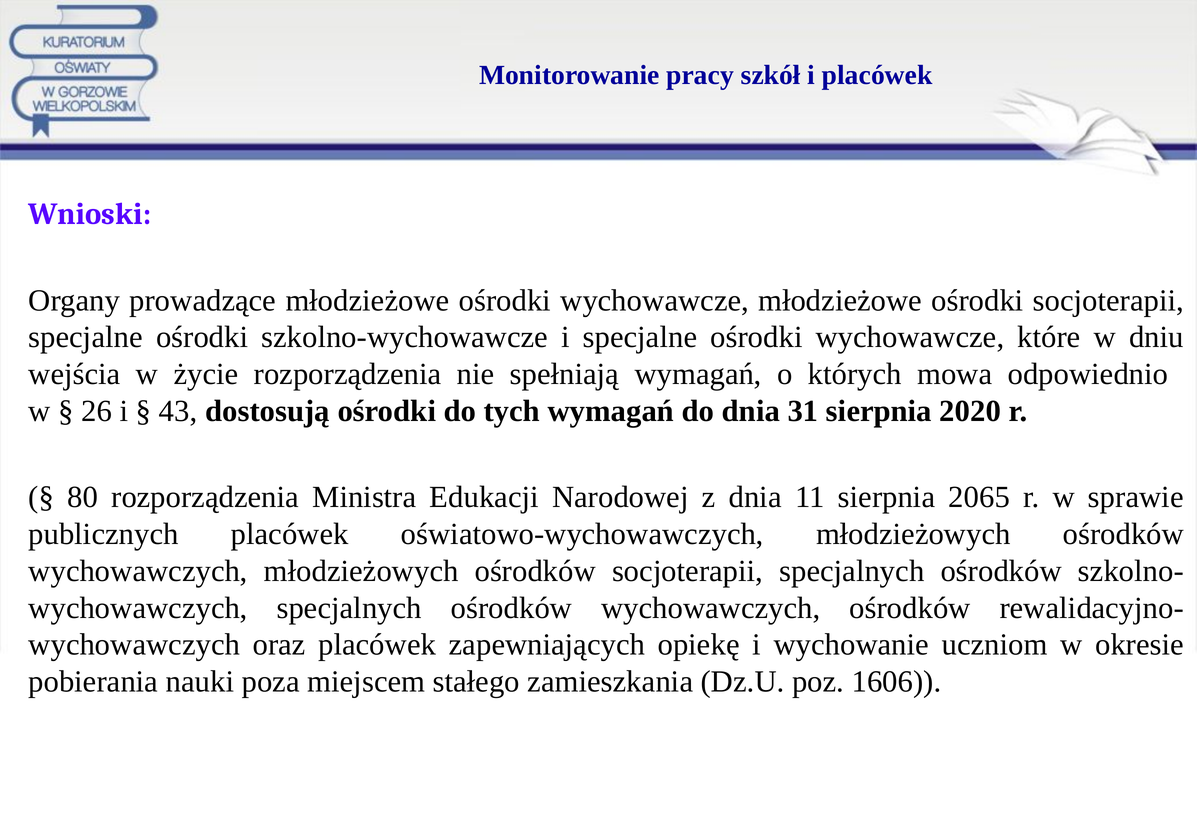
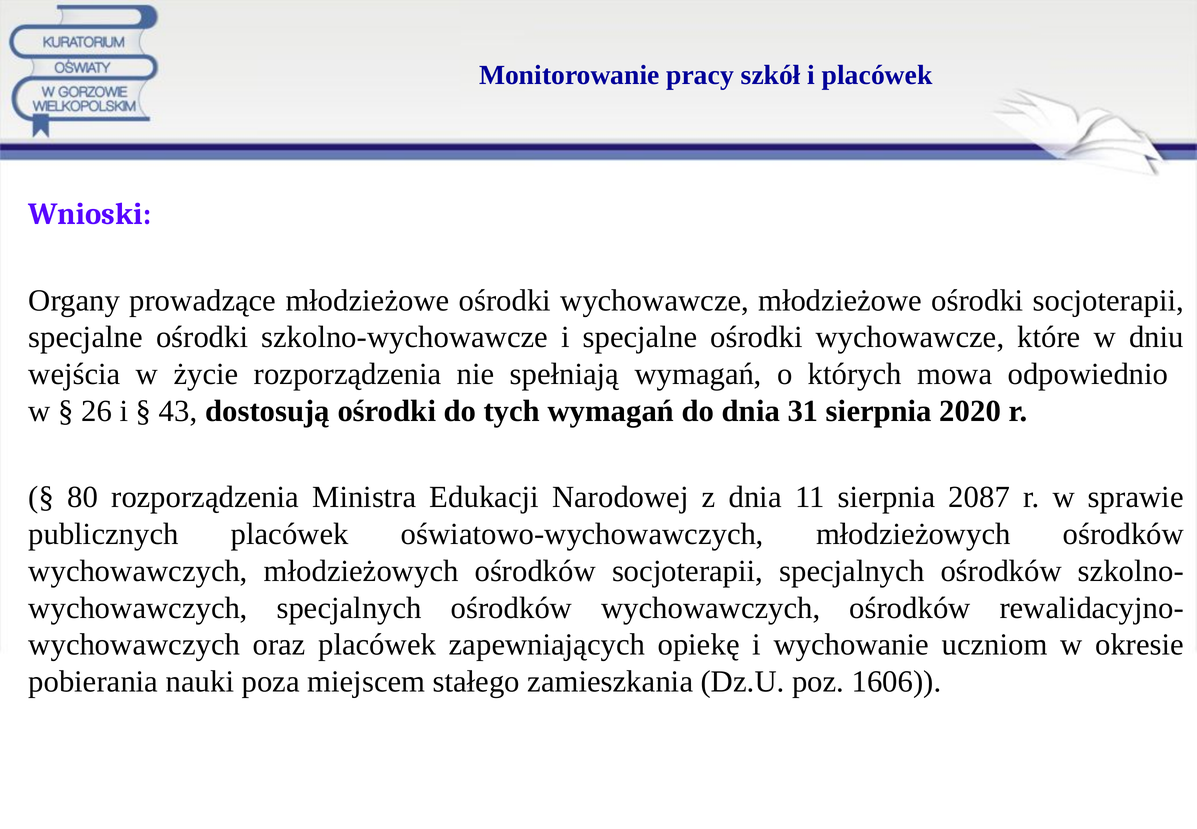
2065: 2065 -> 2087
